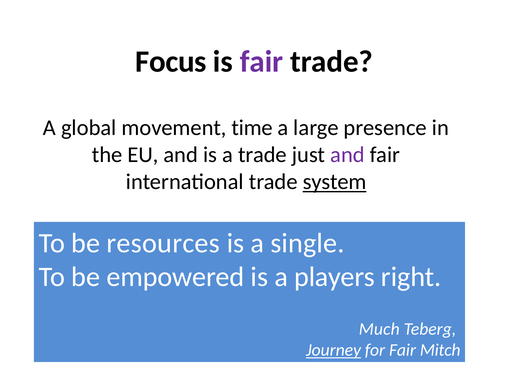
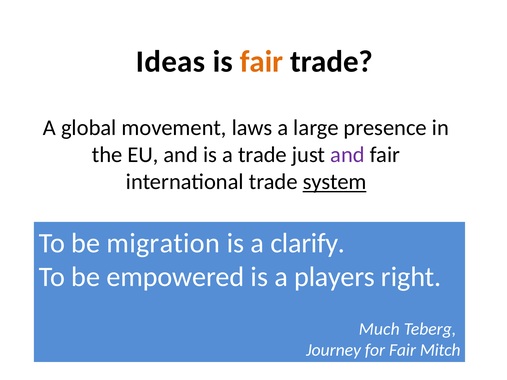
Focus: Focus -> Ideas
fair at (262, 62) colour: purple -> orange
time: time -> laws
resources: resources -> migration
single: single -> clarify
Journey underline: present -> none
